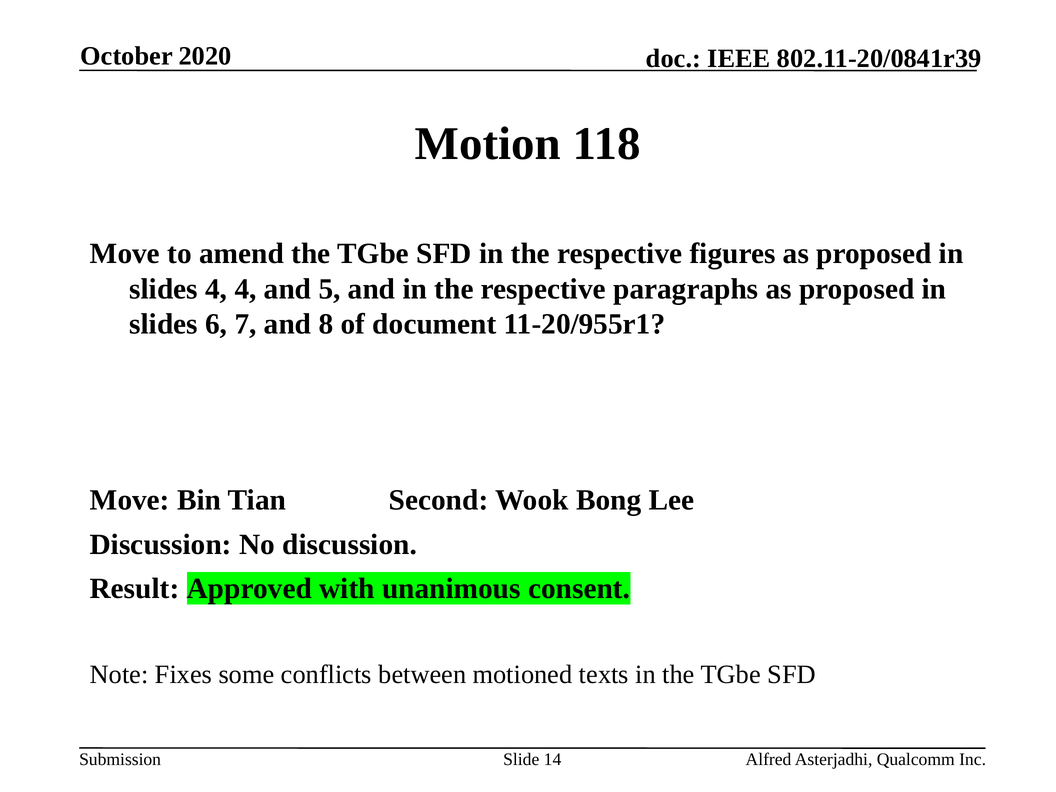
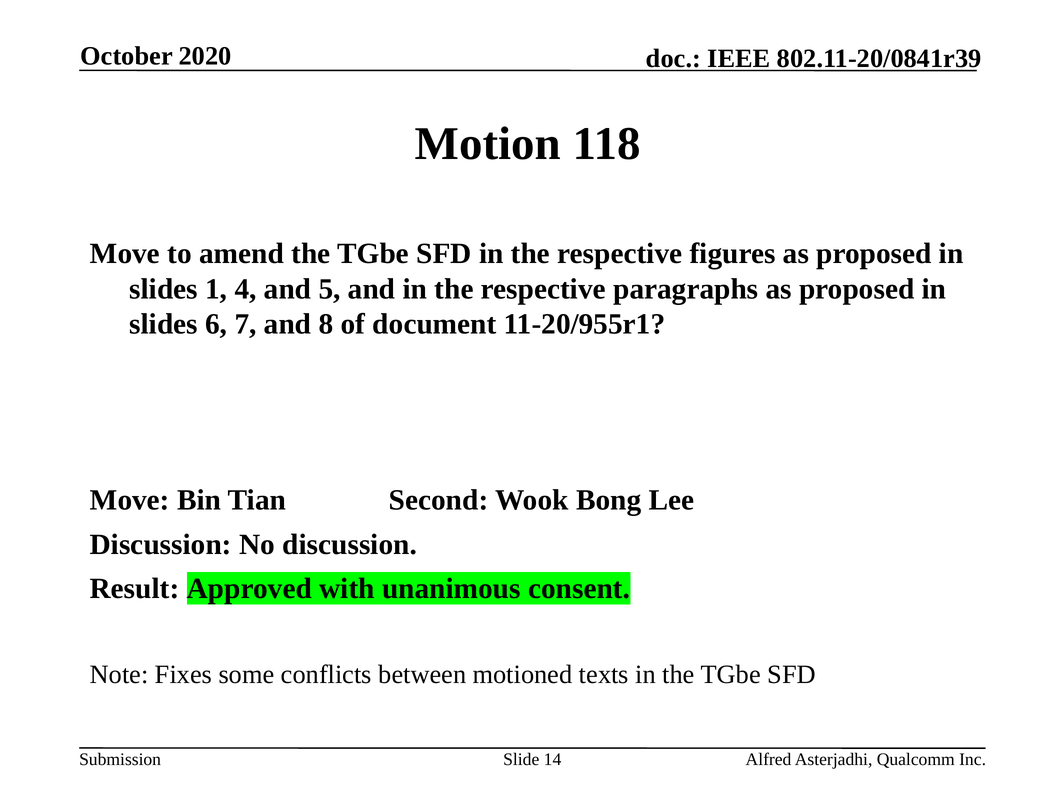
slides 4: 4 -> 1
